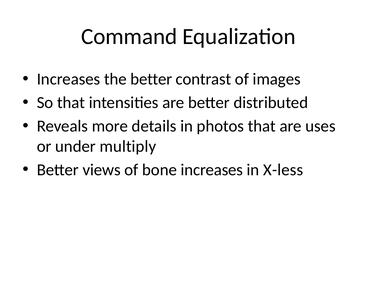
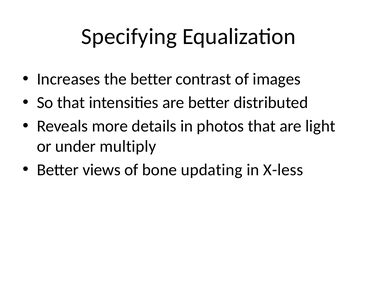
Command: Command -> Specifying
uses: uses -> light
bone increases: increases -> updating
